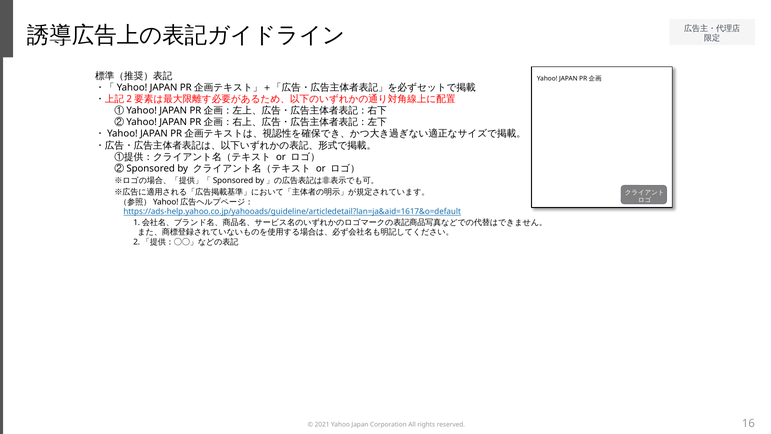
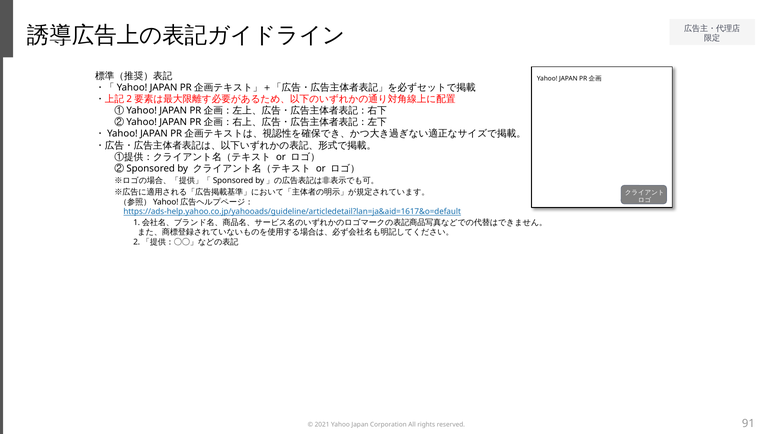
16: 16 -> 91
